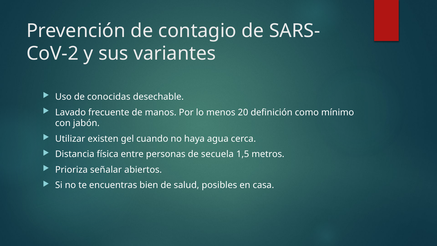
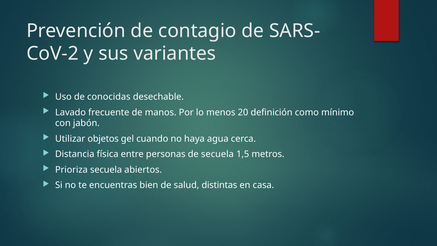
existen: existen -> objetos
Prioriza señalar: señalar -> secuela
posibles: posibles -> distintas
